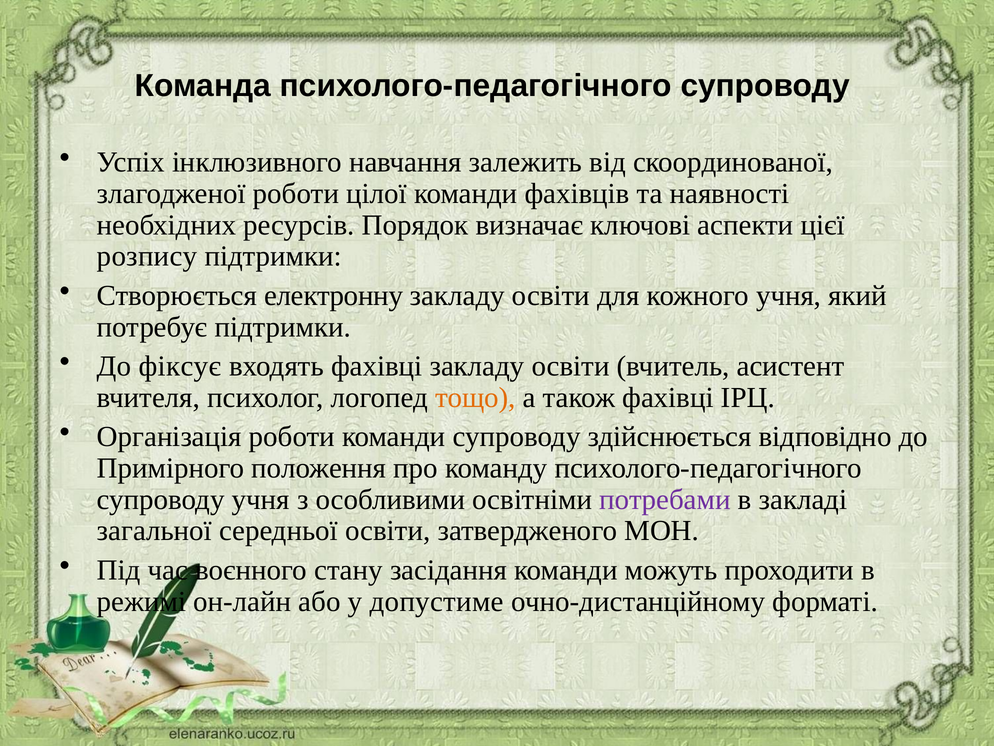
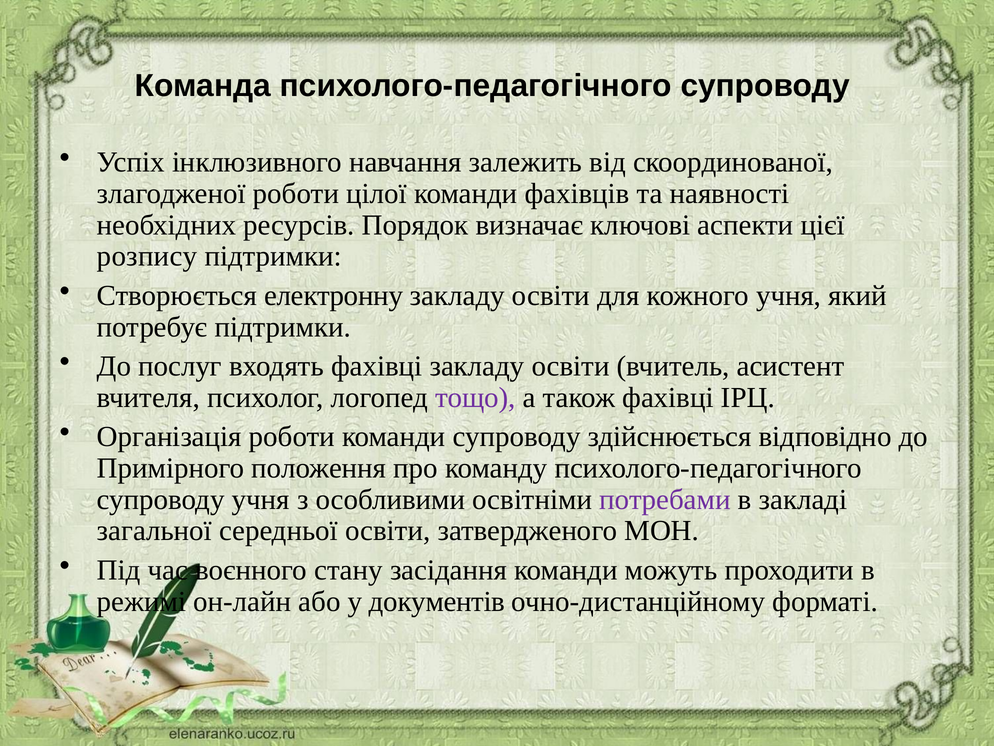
фіксує: фіксує -> послуг
тощо colour: orange -> purple
допустиме: допустиме -> документів
